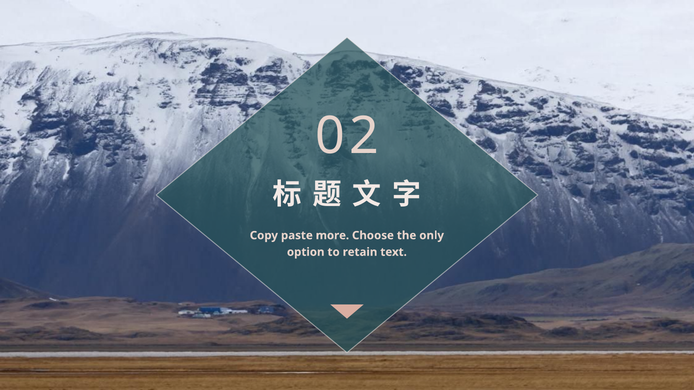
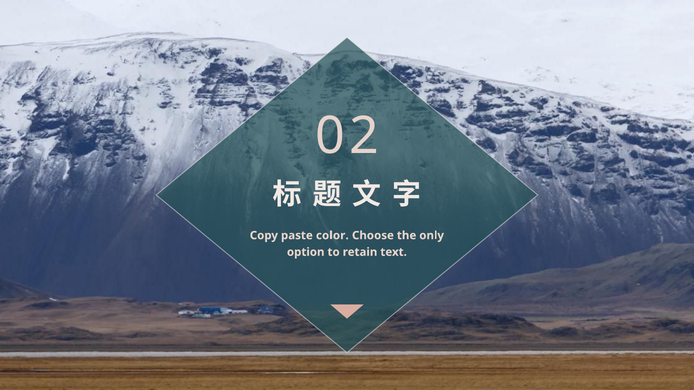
more: more -> color
